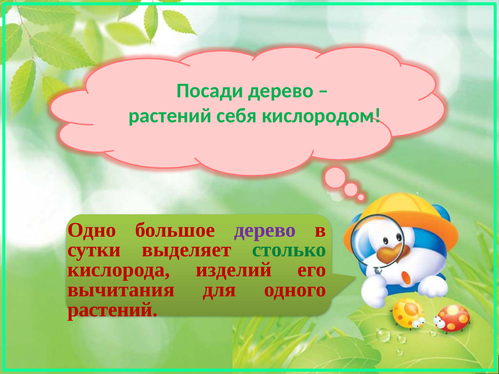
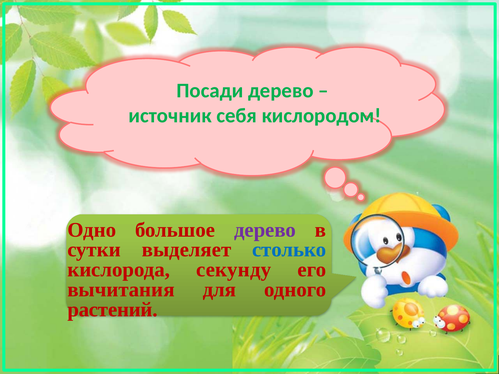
растений at (170, 116): растений -> источник
столько colour: green -> blue
изделий: изделий -> секунду
